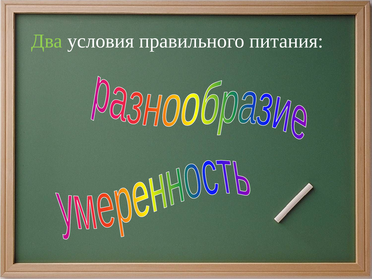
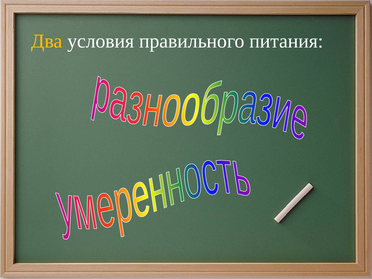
Два colour: light green -> yellow
